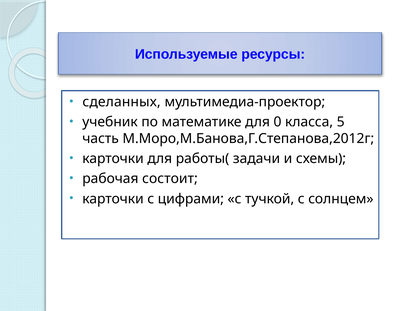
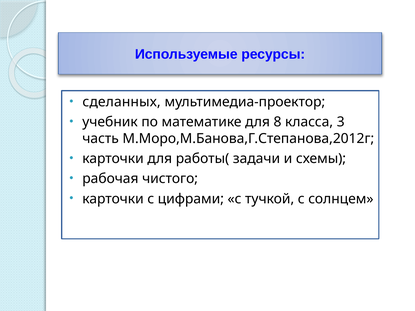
0: 0 -> 8
5: 5 -> 3
состоит: состоит -> чистого
